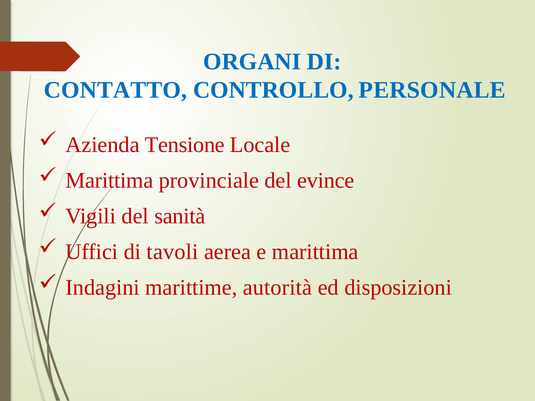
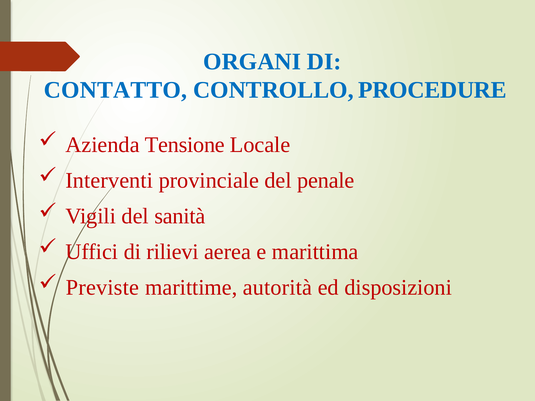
PERSONALE: PERSONALE -> PROCEDURE
Marittima at (109, 181): Marittima -> Interventi
evince: evince -> penale
tavoli: tavoli -> rilievi
Indagini: Indagini -> Previste
